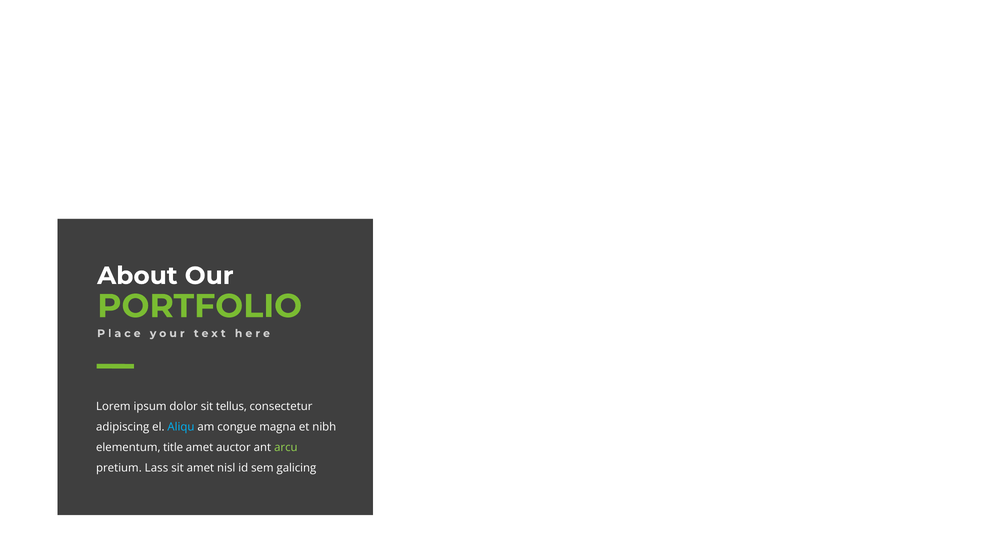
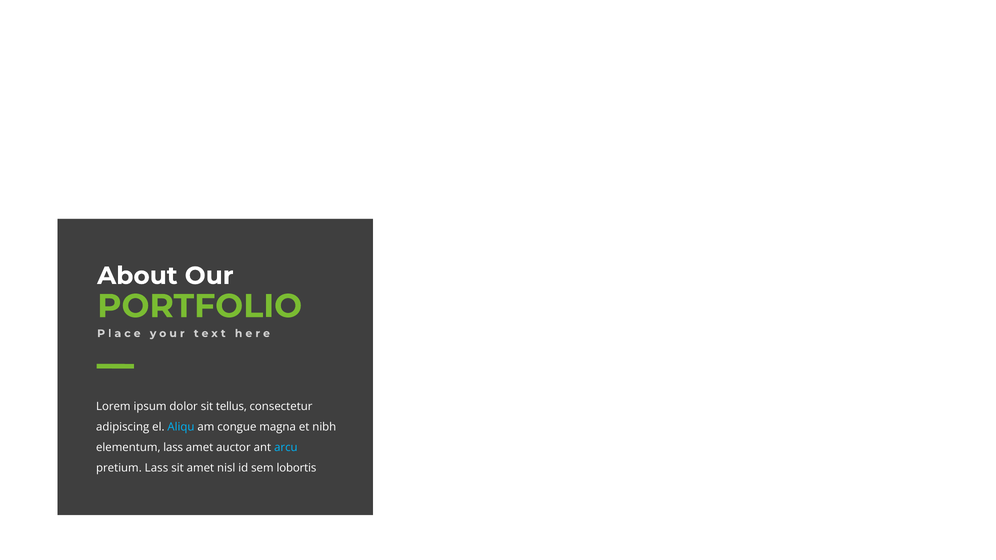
elementum title: title -> lass
arcu colour: light green -> light blue
galicing: galicing -> lobortis
